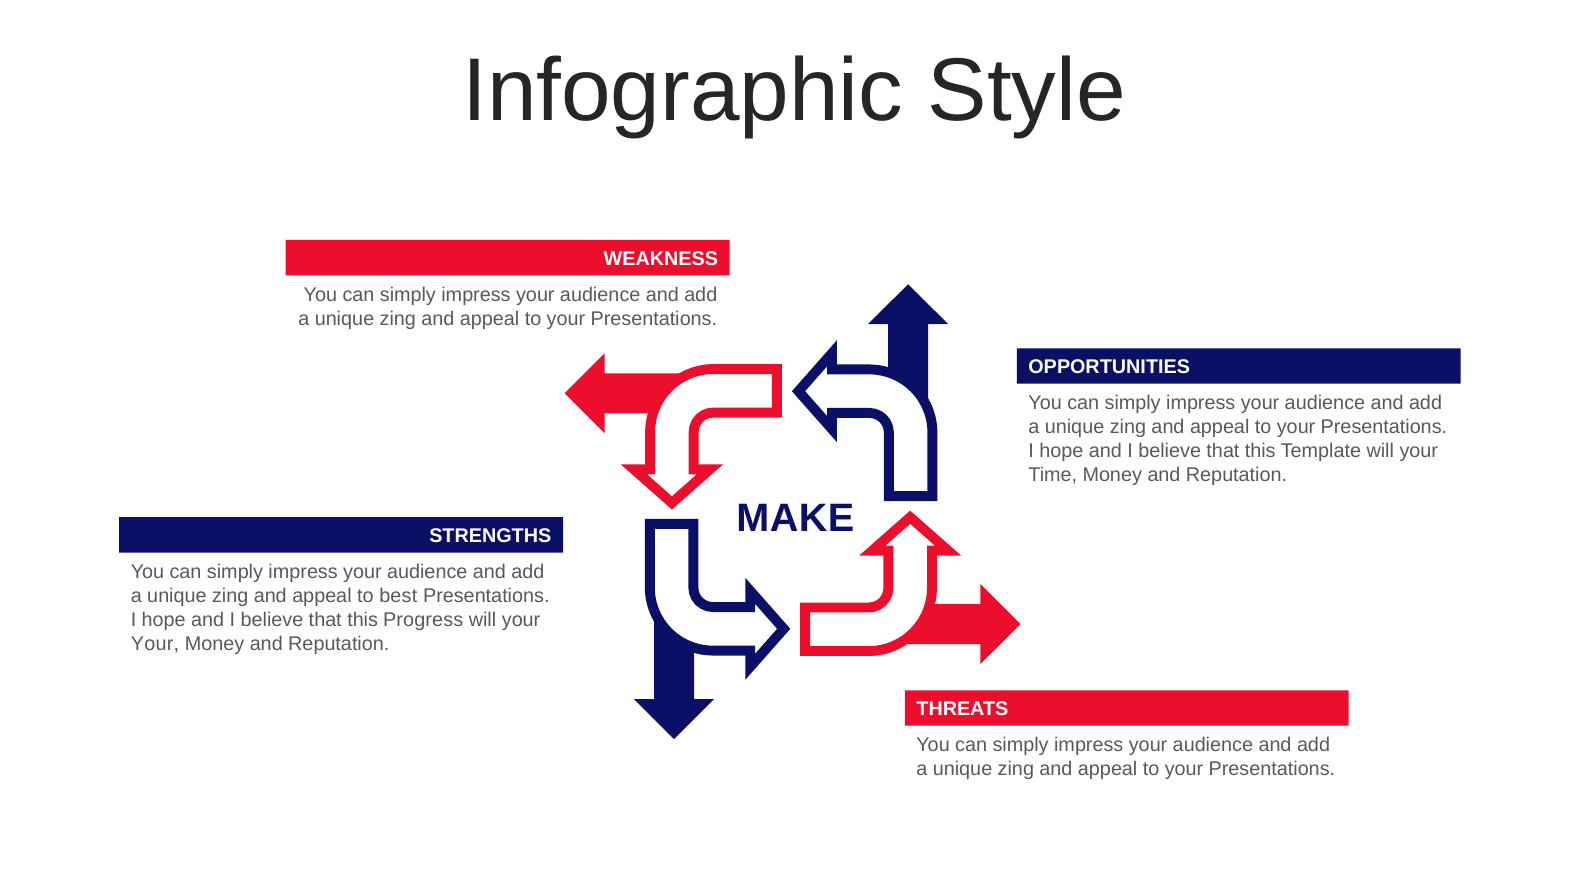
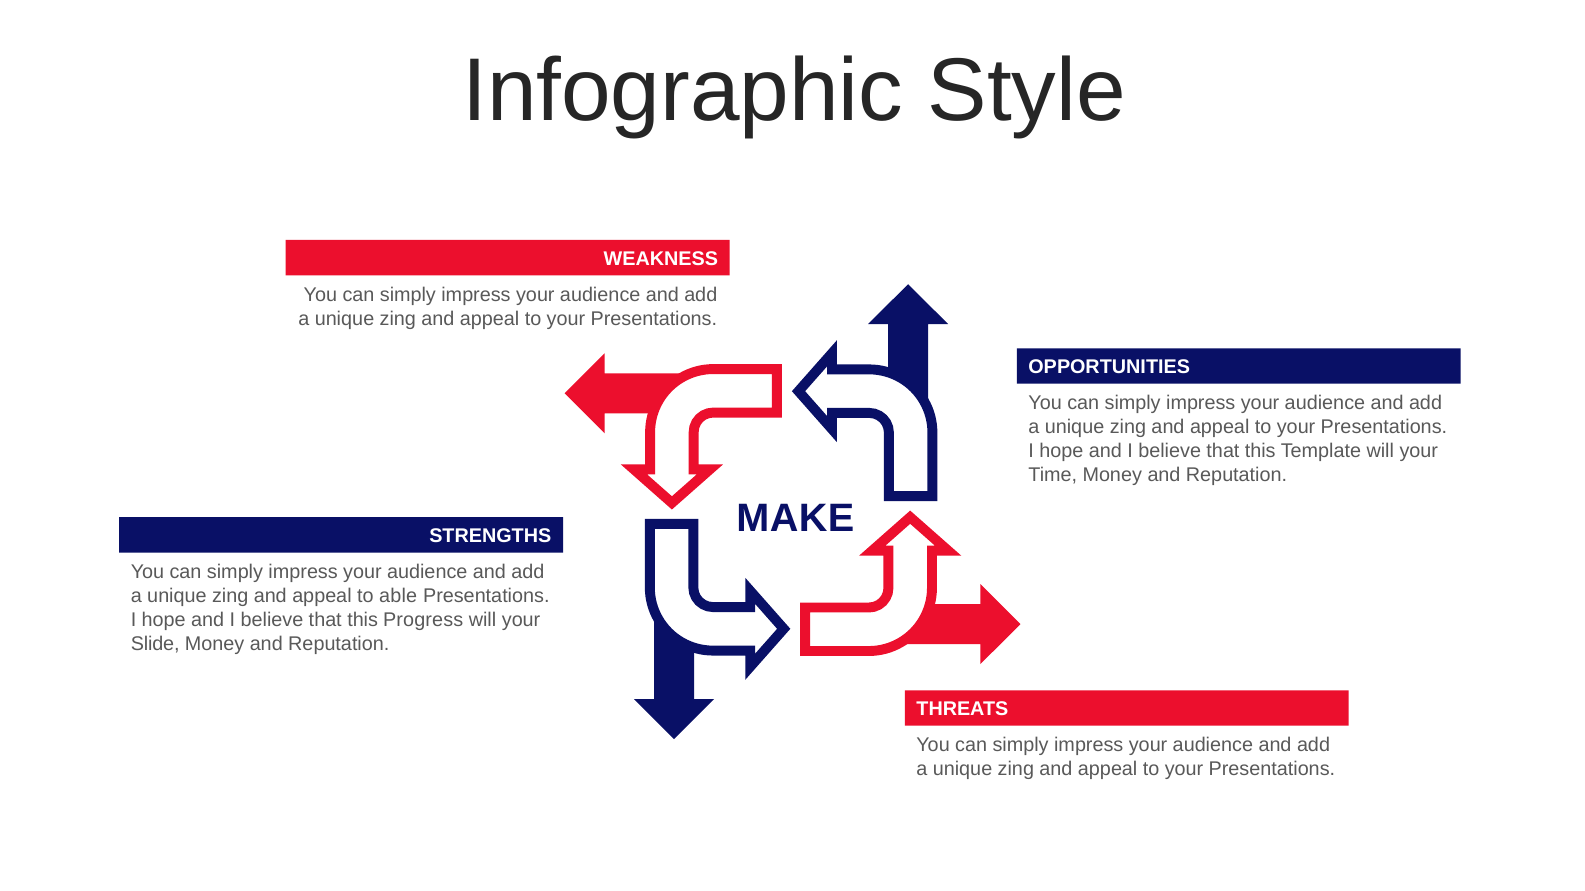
best: best -> able
Your at (155, 644): Your -> Slide
